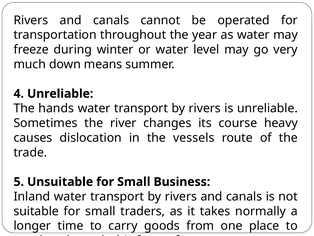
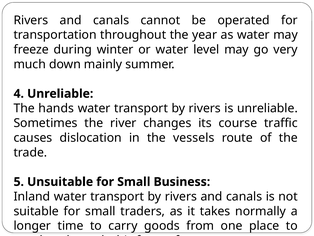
means: means -> mainly
heavy: heavy -> traffic
